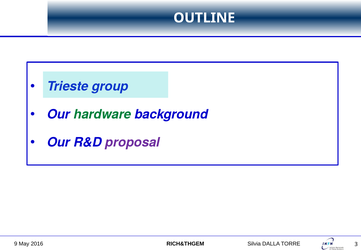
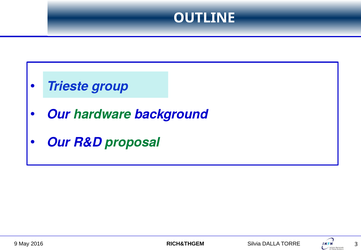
proposal colour: purple -> green
